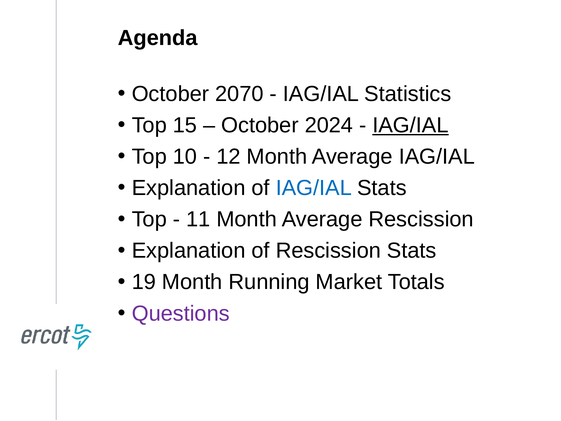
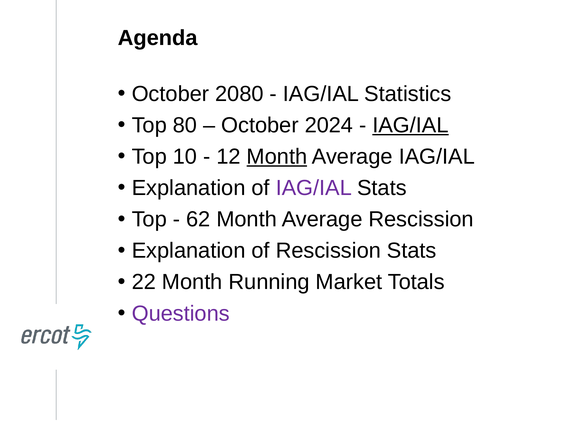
2070: 2070 -> 2080
15: 15 -> 80
Month at (277, 157) underline: none -> present
IAG/IAL at (314, 188) colour: blue -> purple
11: 11 -> 62
19: 19 -> 22
